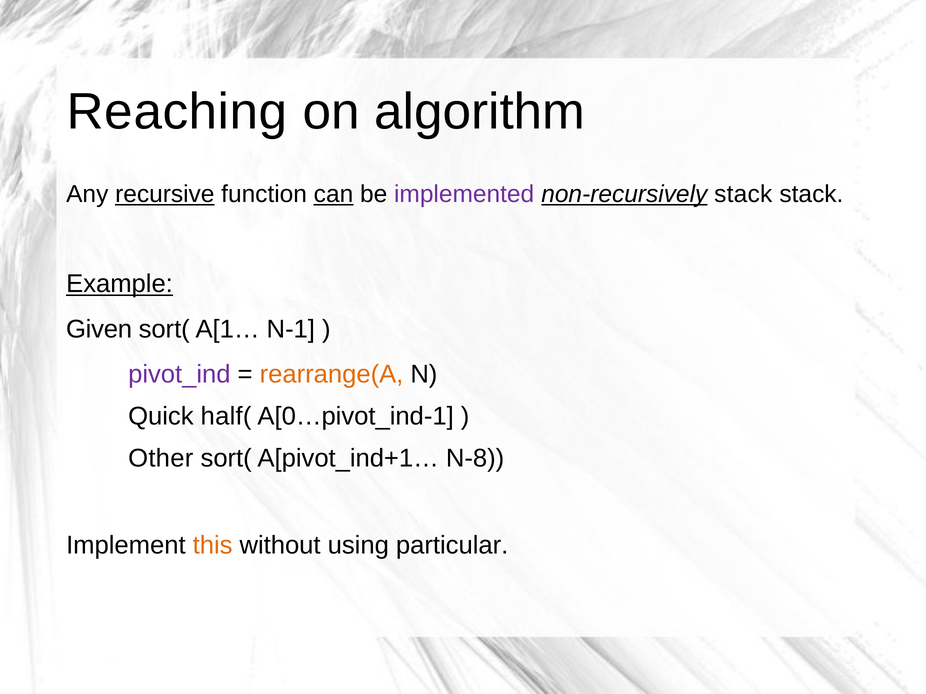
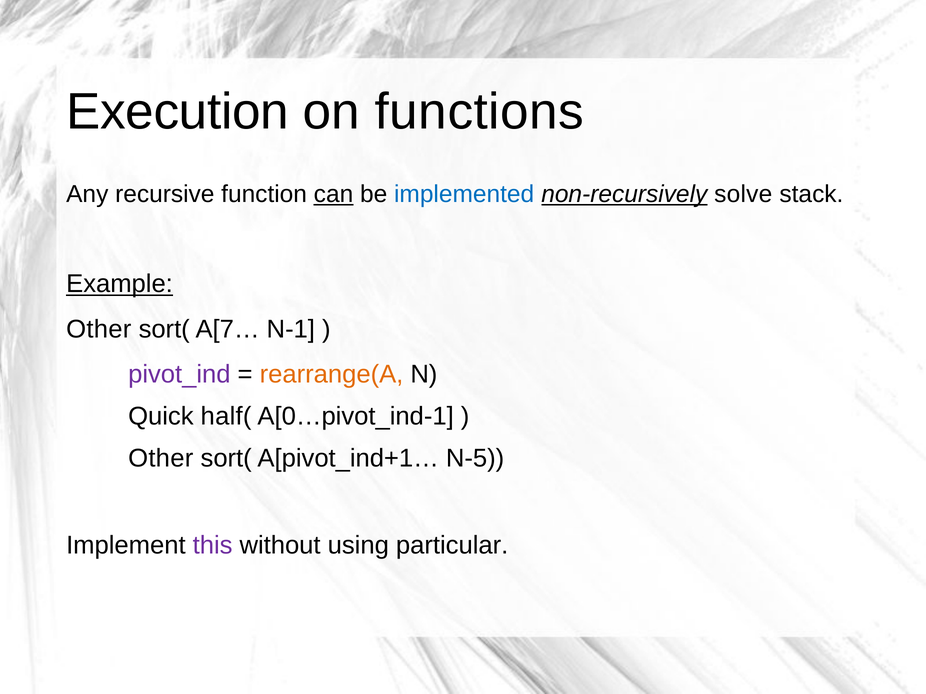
Reaching: Reaching -> Execution
algorithm: algorithm -> functions
recursive underline: present -> none
implemented colour: purple -> blue
non-recursively stack: stack -> solve
Given at (99, 329): Given -> Other
A[1…: A[1… -> A[7…
N-8: N-8 -> N-5
this colour: orange -> purple
